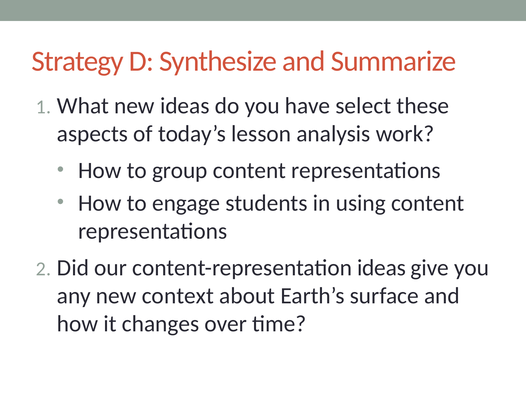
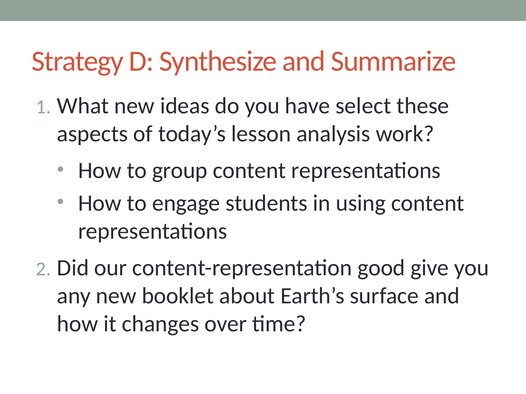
content-representation ideas: ideas -> good
context: context -> booklet
